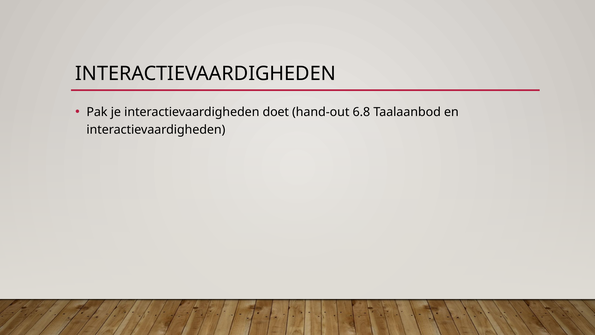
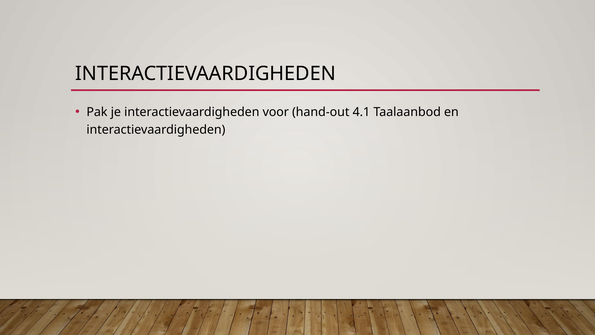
doet: doet -> voor
6.8: 6.8 -> 4.1
